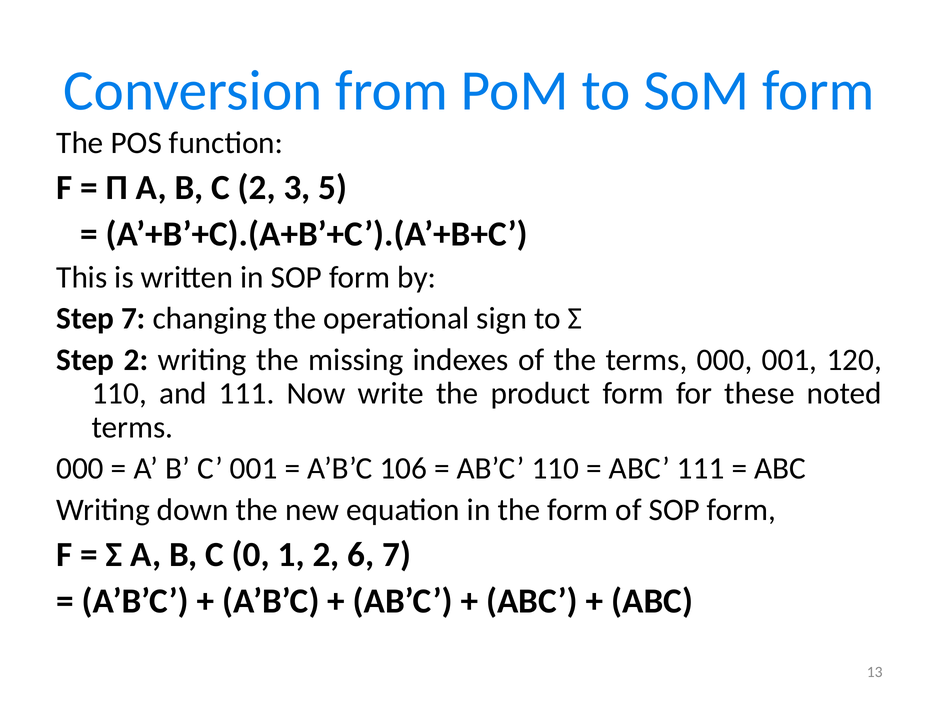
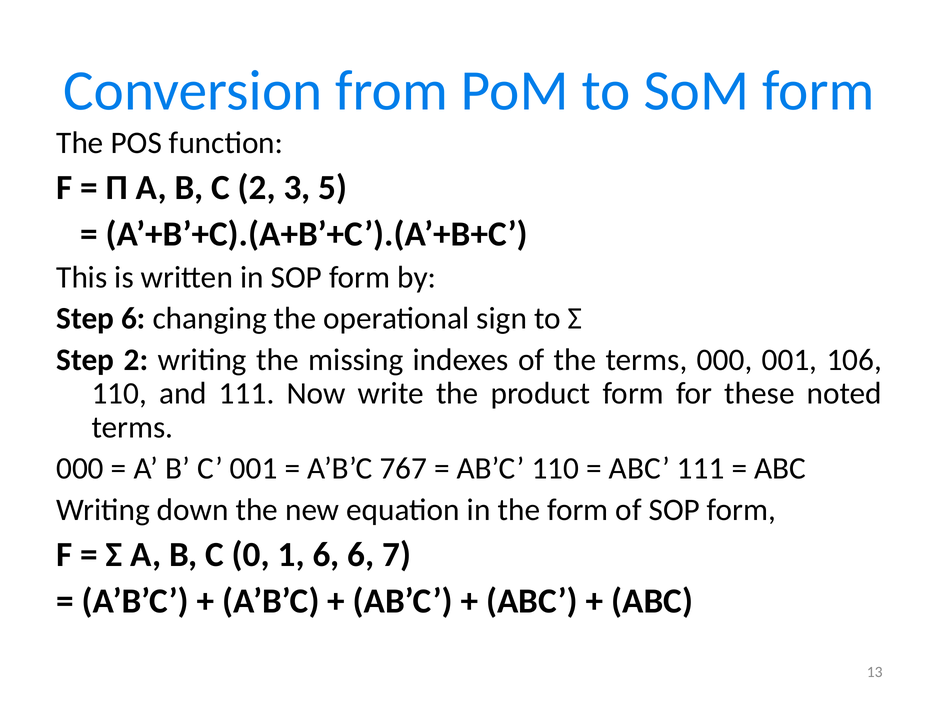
Step 7: 7 -> 6
120: 120 -> 106
106: 106 -> 767
1 2: 2 -> 6
